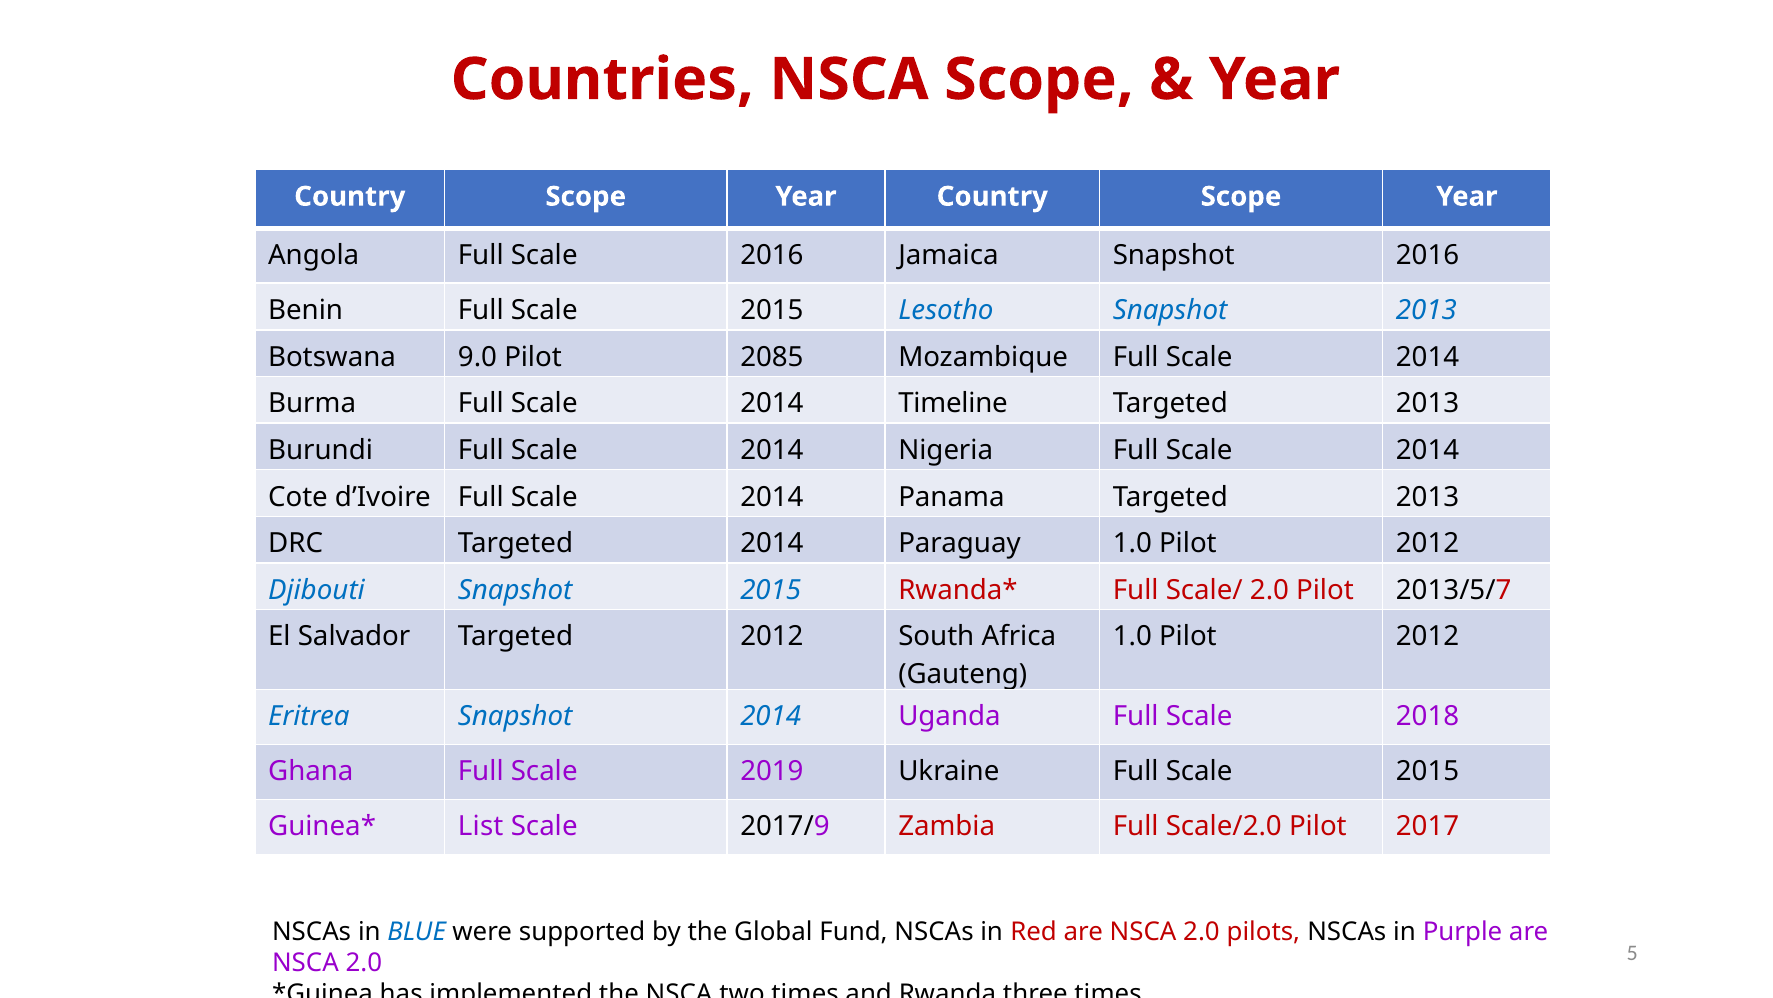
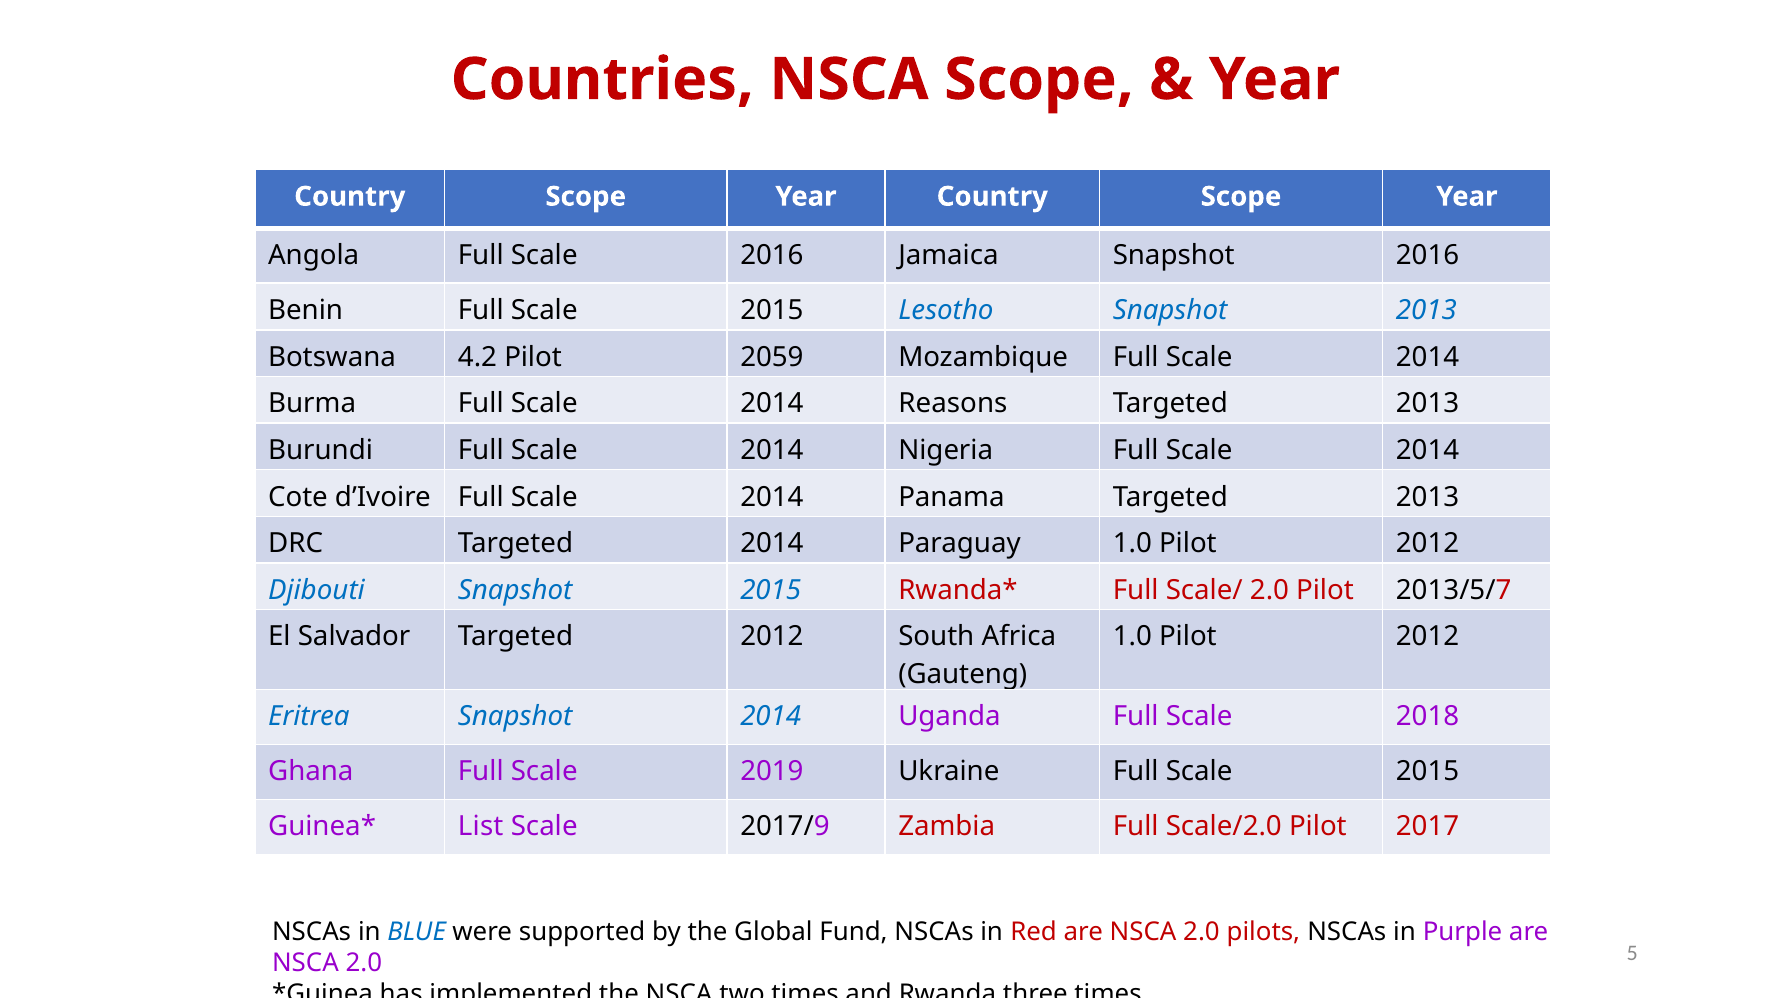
9.0: 9.0 -> 4.2
2085: 2085 -> 2059
Timeline: Timeline -> Reasons
